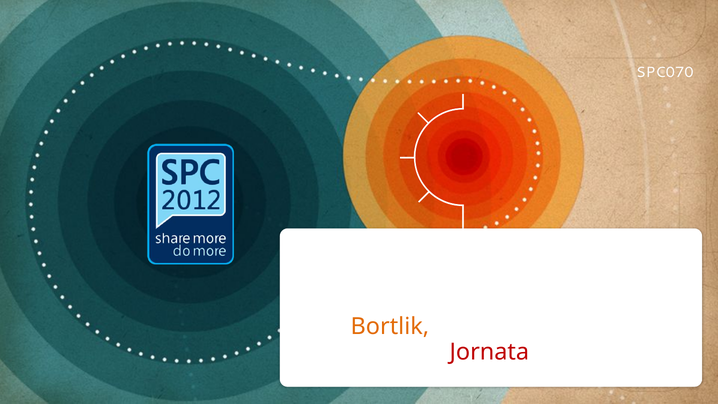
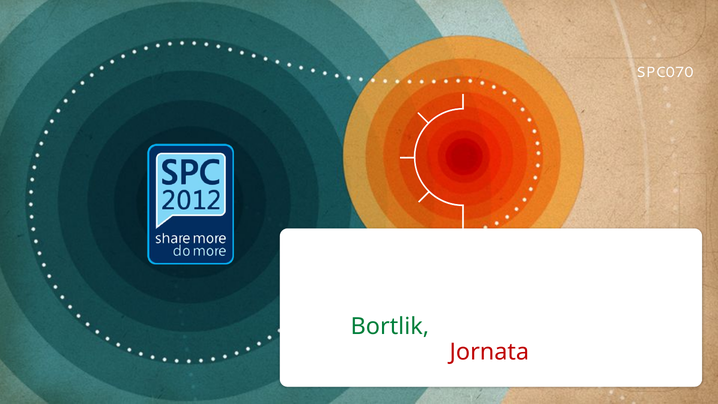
Bortlik colour: orange -> green
